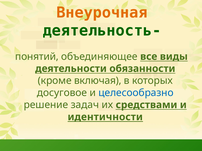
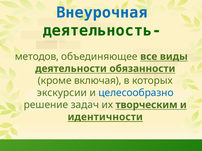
Внеурочная colour: orange -> blue
понятий: понятий -> методов
досуговое: досуговое -> экскурсии
средствами: средствами -> творческим
